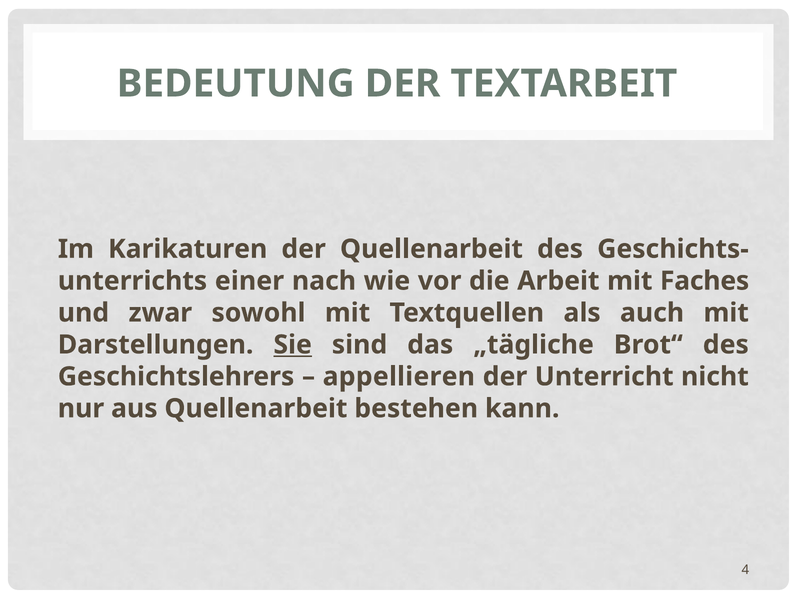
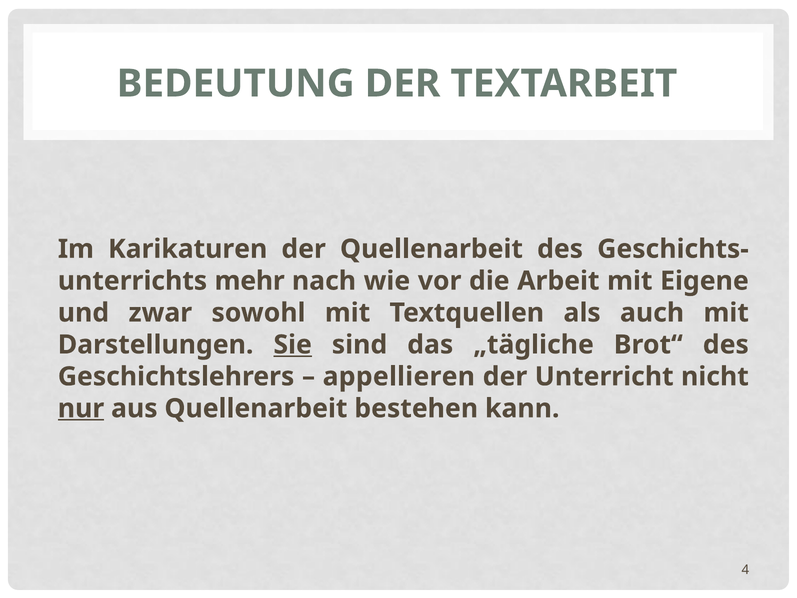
einer: einer -> mehr
Faches: Faches -> Eigene
nur underline: none -> present
